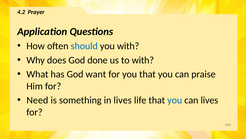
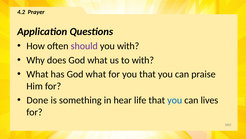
should colour: blue -> purple
does God done: done -> what
has God want: want -> what
Need: Need -> Done
in lives: lives -> hear
